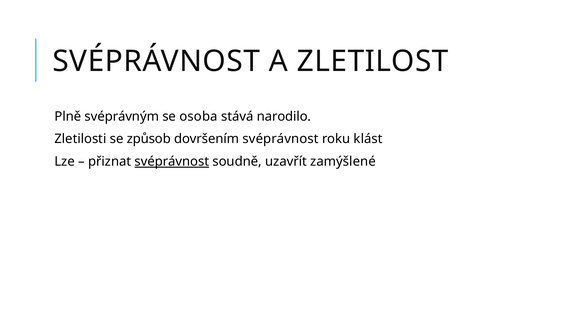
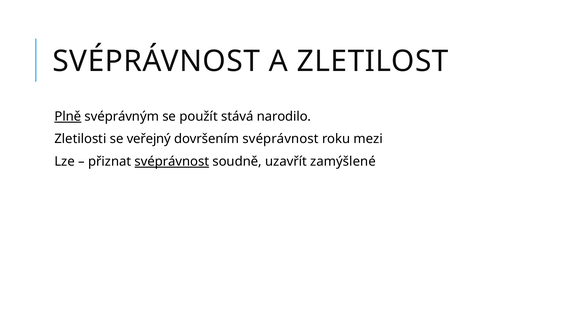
Plně underline: none -> present
osoba: osoba -> použít
způsob: způsob -> veřejný
klást: klást -> mezi
